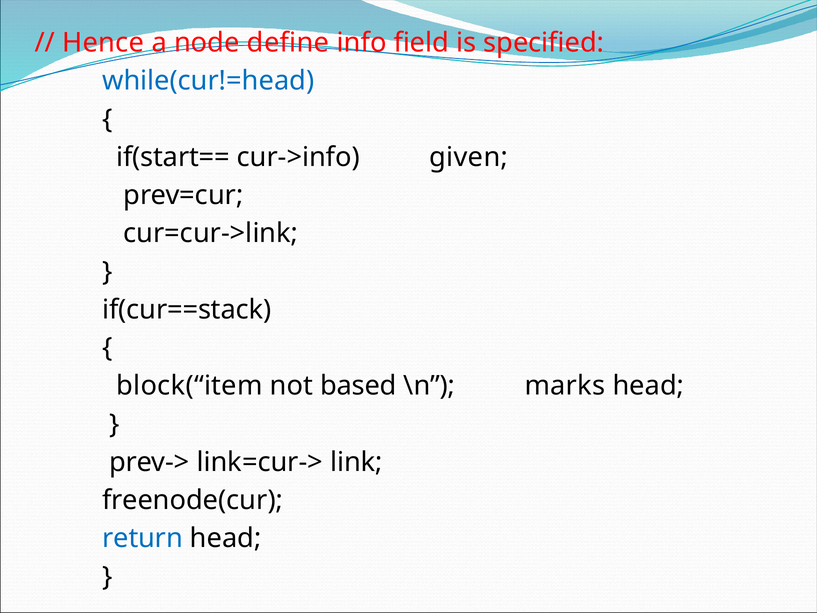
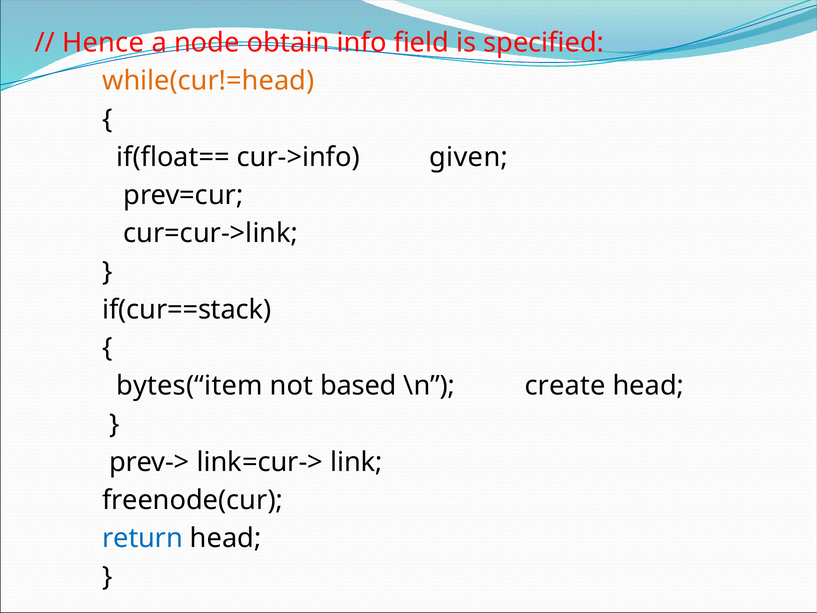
define: define -> obtain
while(cur!=head colour: blue -> orange
if(start==: if(start== -> if(float==
block(“item: block(“item -> bytes(“item
marks: marks -> create
